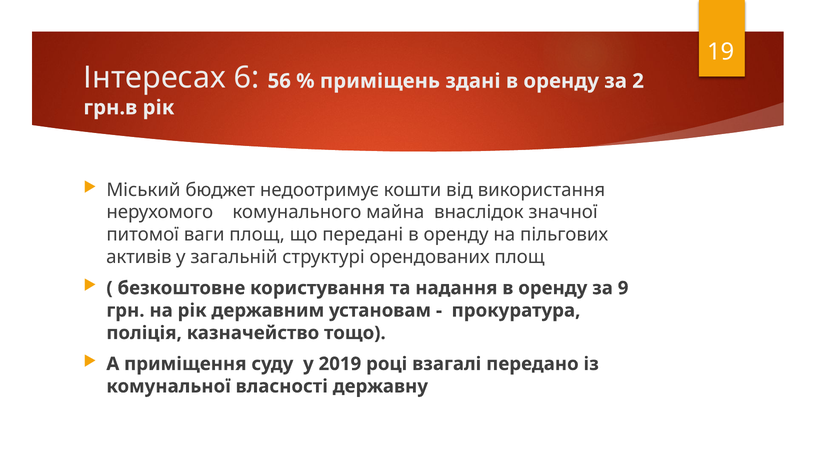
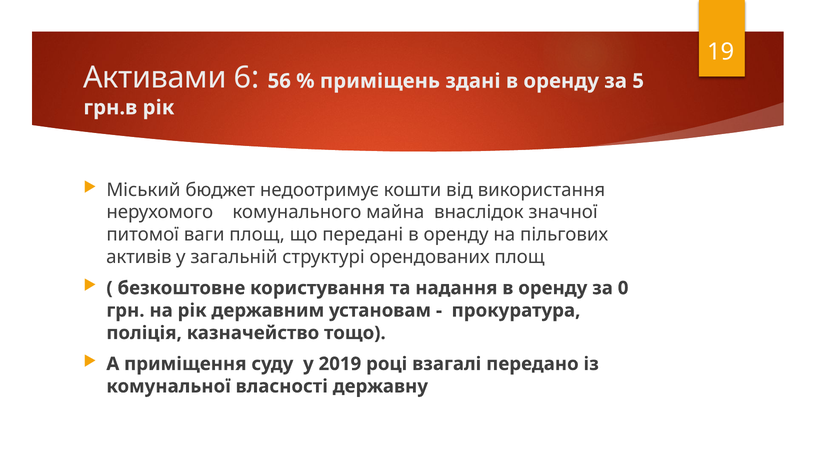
Інтересах: Інтересах -> Активами
2: 2 -> 5
9: 9 -> 0
